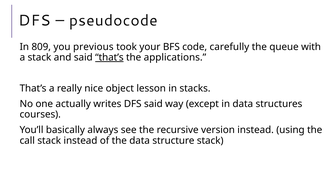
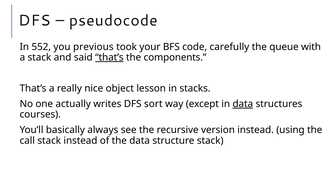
809: 809 -> 552
applications: applications -> components
DFS said: said -> sort
data at (243, 104) underline: none -> present
